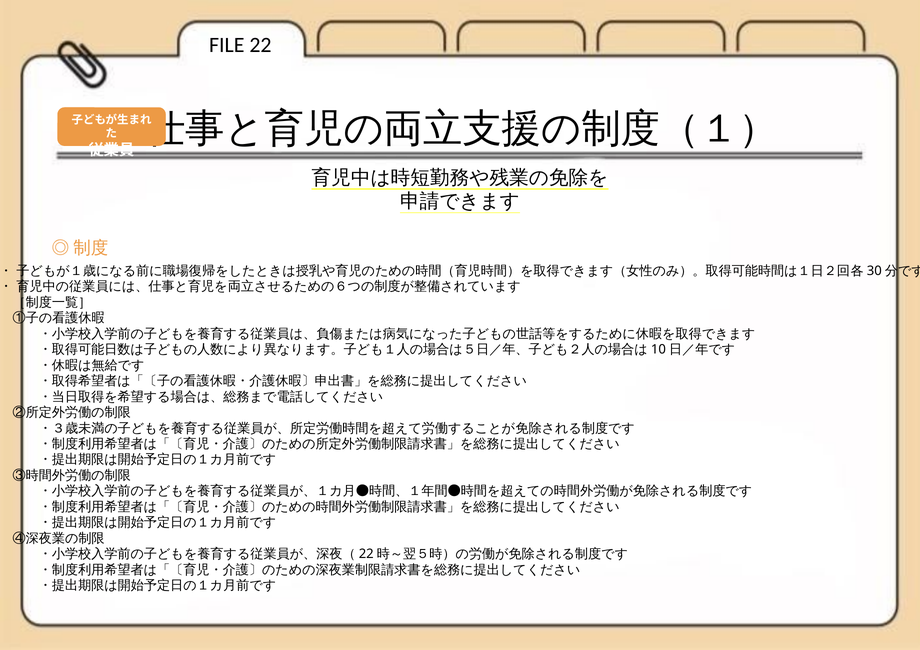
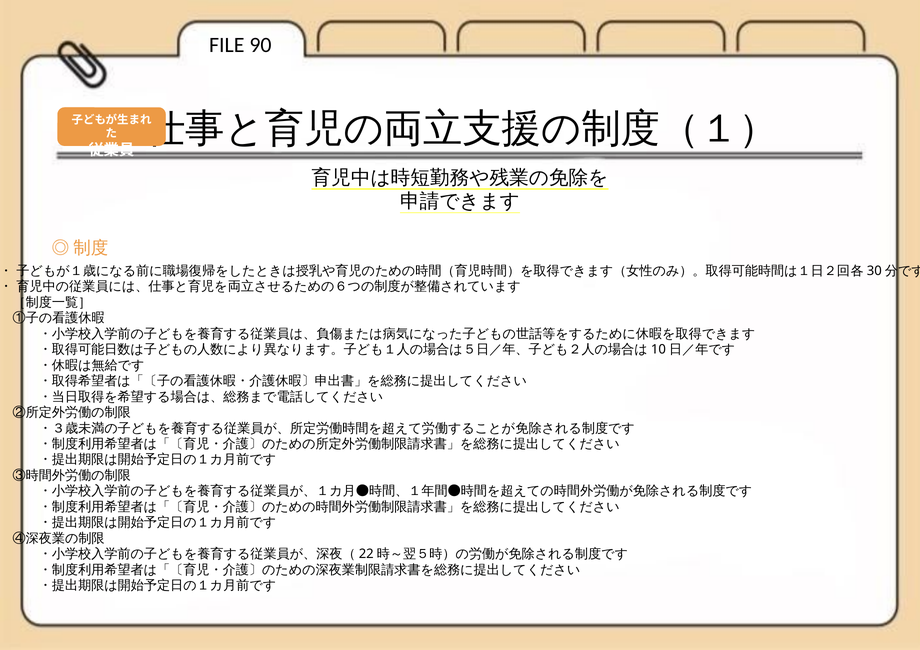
22: 22 -> 90
